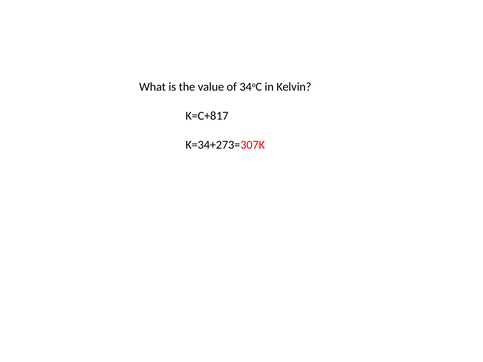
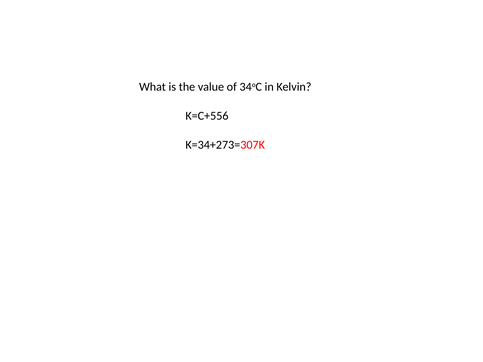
K=C+817: K=C+817 -> K=C+556
